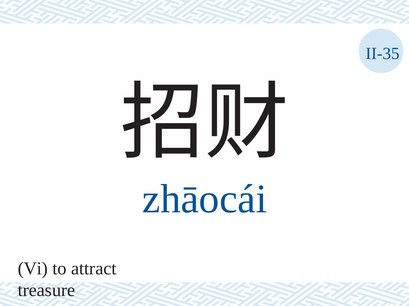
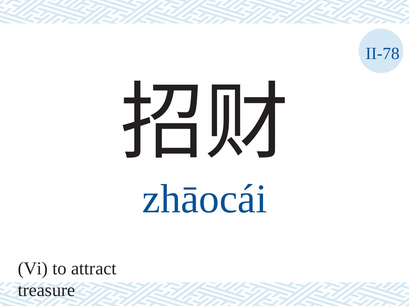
II-35: II-35 -> II-78
